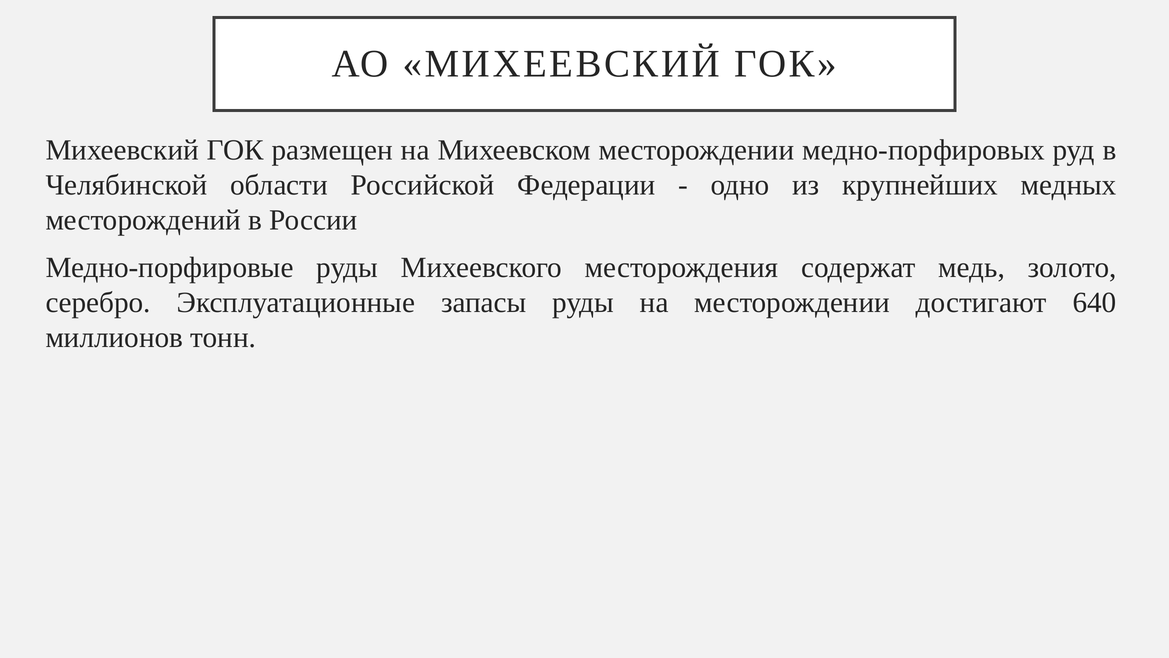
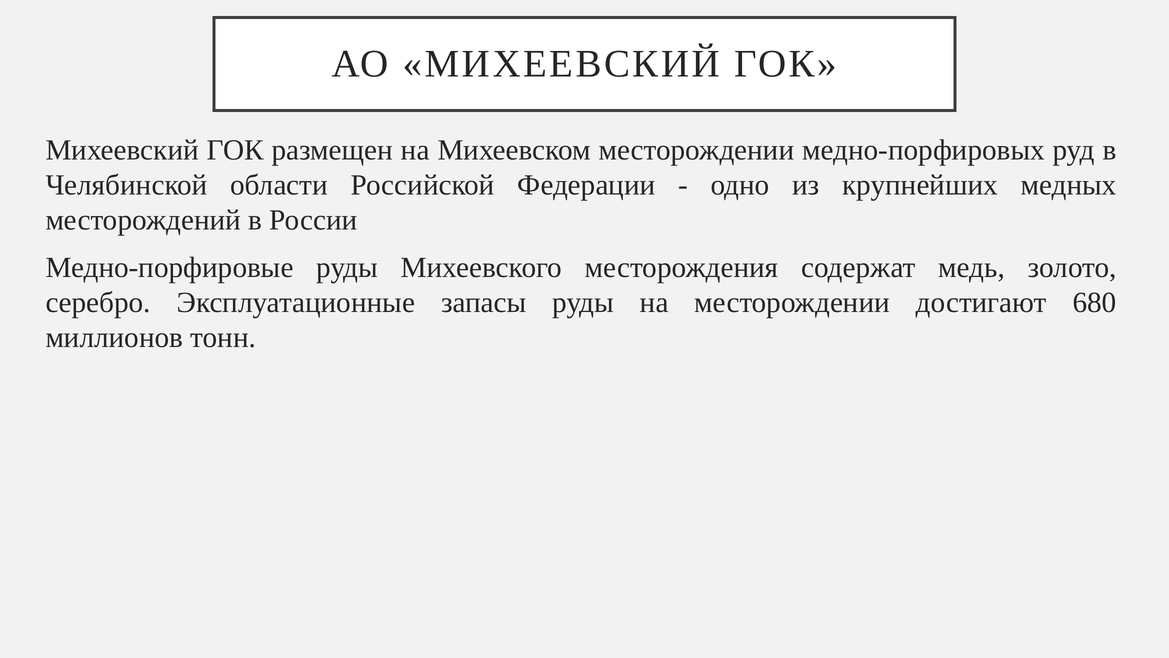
640: 640 -> 680
